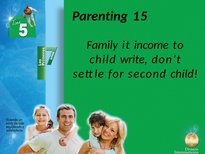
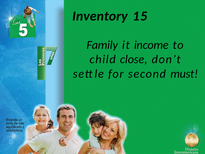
Parenting: Parenting -> Inventory
write: write -> close
second child: child -> must
